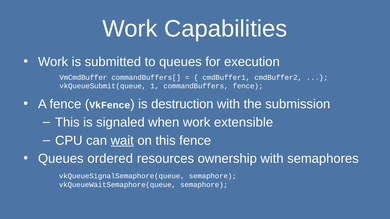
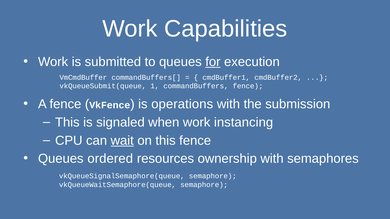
for underline: none -> present
destruction: destruction -> operations
extensible: extensible -> instancing
